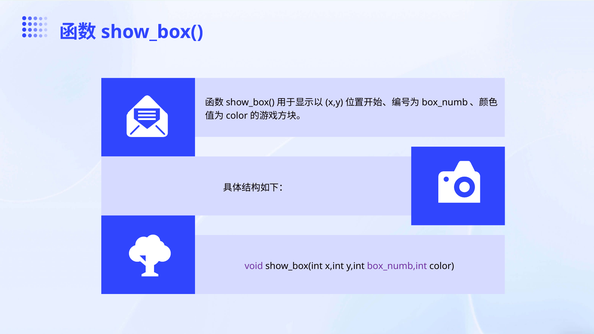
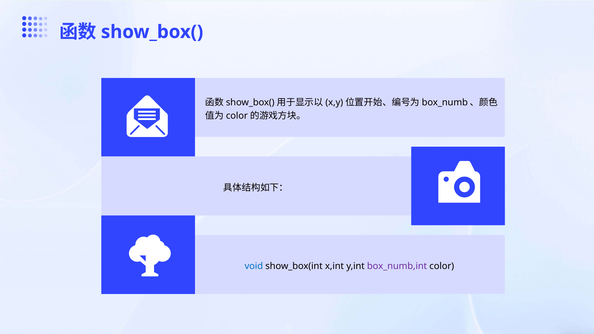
void colour: purple -> blue
